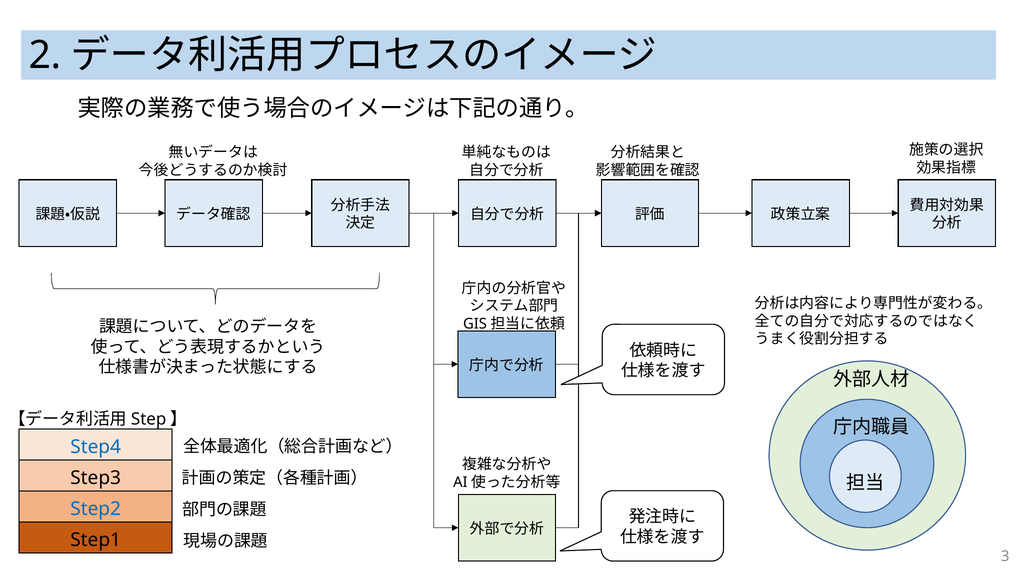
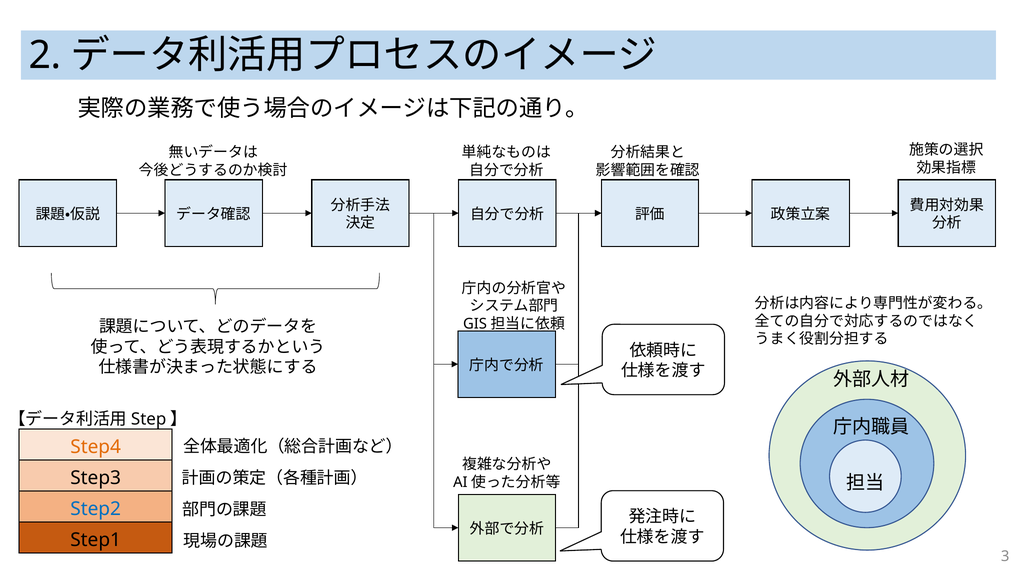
Step4 colour: blue -> orange
